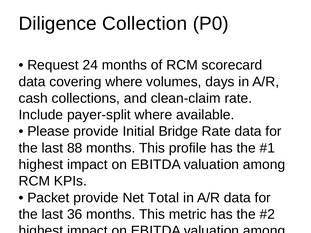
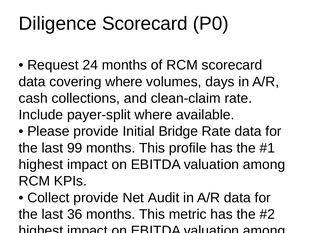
Diligence Collection: Collection -> Scorecard
88: 88 -> 99
Packet at (48, 198): Packet -> Collect
Total: Total -> Audit
